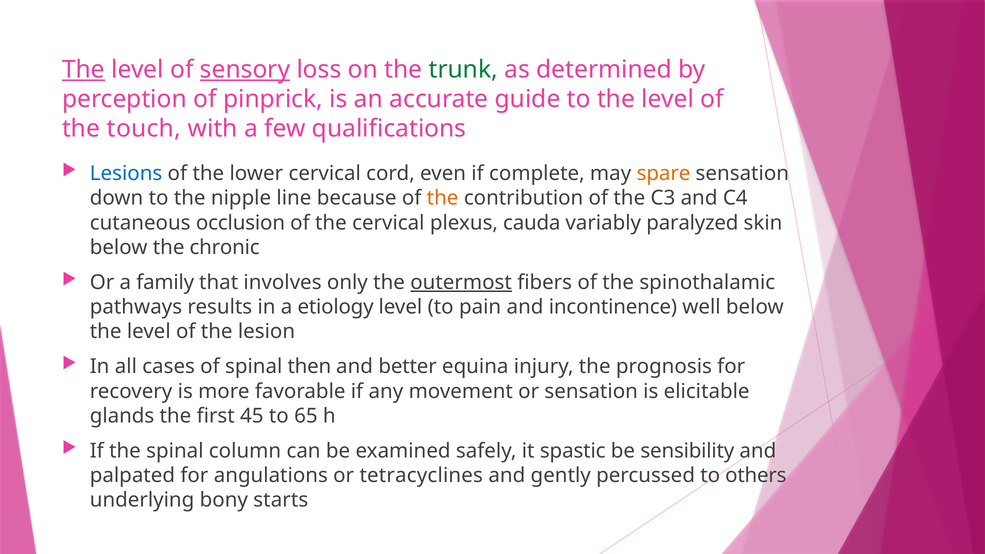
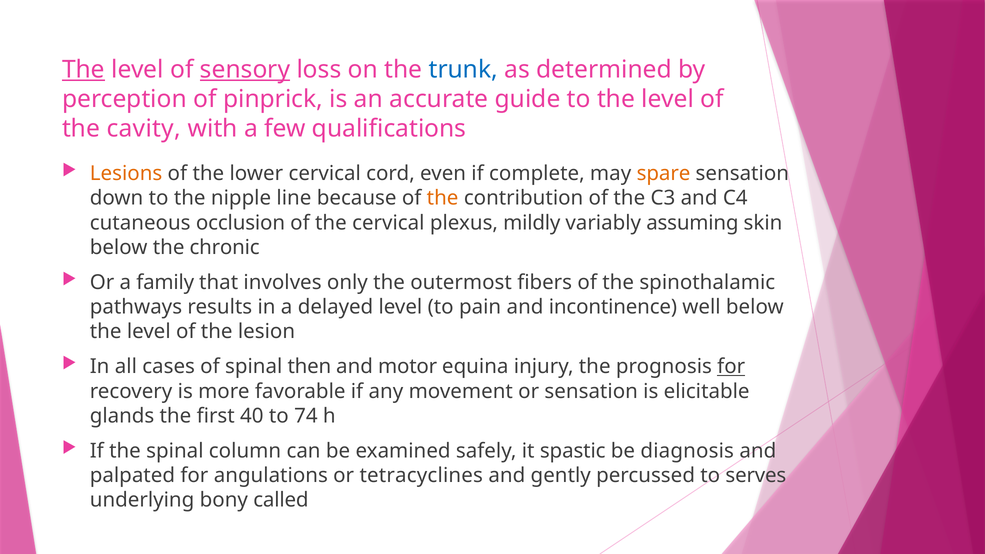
trunk colour: green -> blue
touch: touch -> cavity
Lesions colour: blue -> orange
cauda: cauda -> mildly
paralyzed: paralyzed -> assuming
outermost underline: present -> none
etiology: etiology -> delayed
better: better -> motor
for at (731, 367) underline: none -> present
45: 45 -> 40
65: 65 -> 74
sensibility: sensibility -> diagnosis
others: others -> serves
starts: starts -> called
